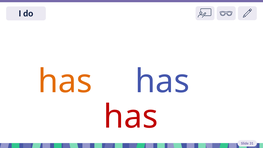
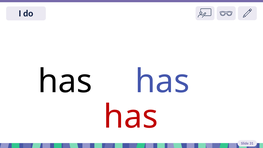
has at (65, 81) colour: orange -> black
